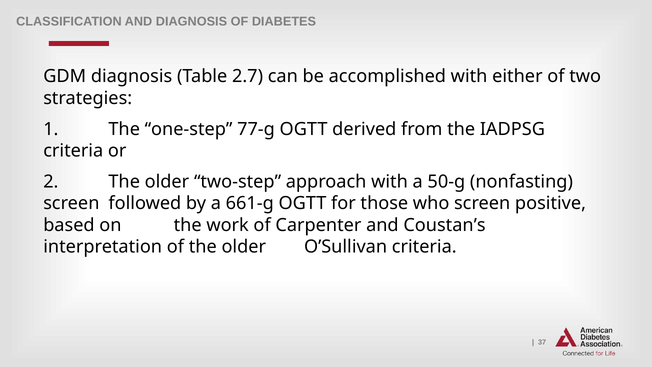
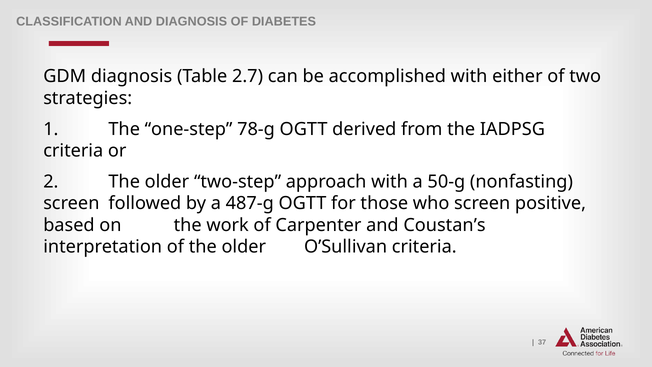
77-g: 77-g -> 78-g
661-g: 661-g -> 487-g
